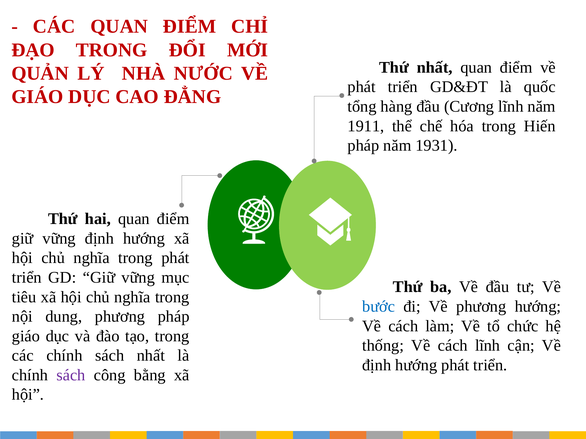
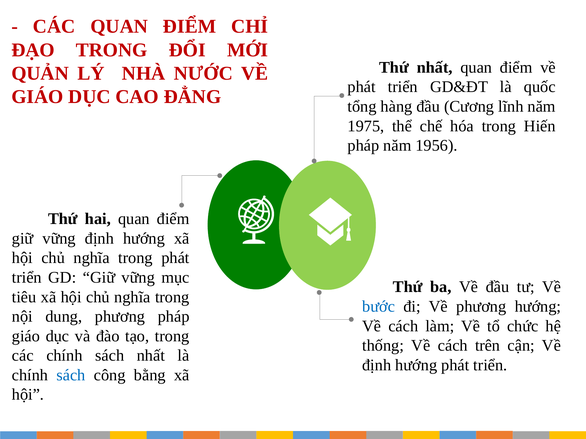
1911: 1911 -> 1975
1931: 1931 -> 1956
cách lĩnh: lĩnh -> trên
sách at (71, 376) colour: purple -> blue
